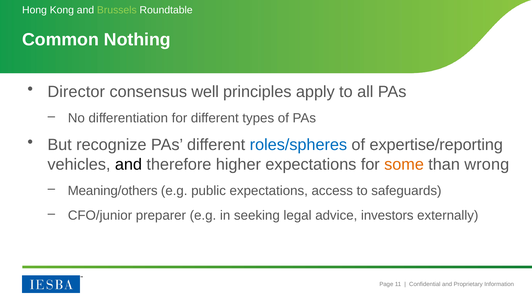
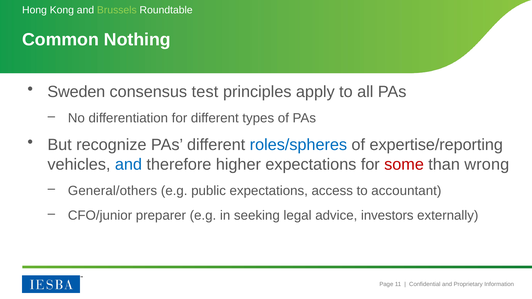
Director: Director -> Sweden
well: well -> test
and at (128, 165) colour: black -> blue
some colour: orange -> red
Meaning/others: Meaning/others -> General/others
safeguards: safeguards -> accountant
